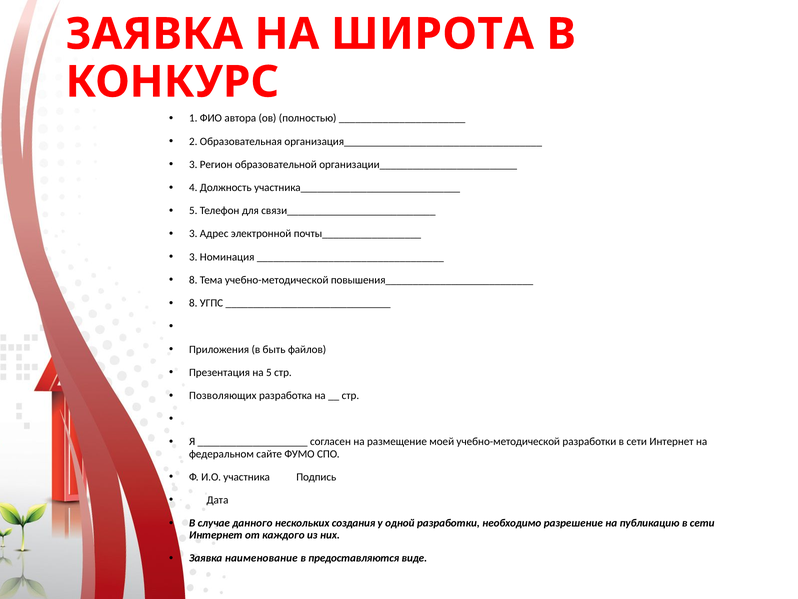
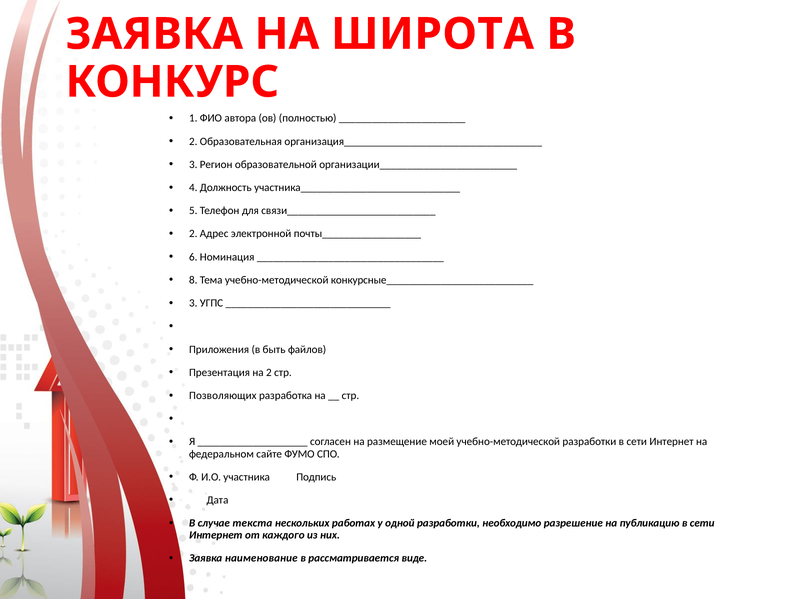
3 at (193, 234): 3 -> 2
3 at (193, 257): 3 -> 6
повышения___________________________: повышения___________________________ -> конкурсные___________________________
8 at (193, 303): 8 -> 3
на 5: 5 -> 2
данного: данного -> текста
создания: создания -> работах
предоставляются: предоставляются -> рассматривается
